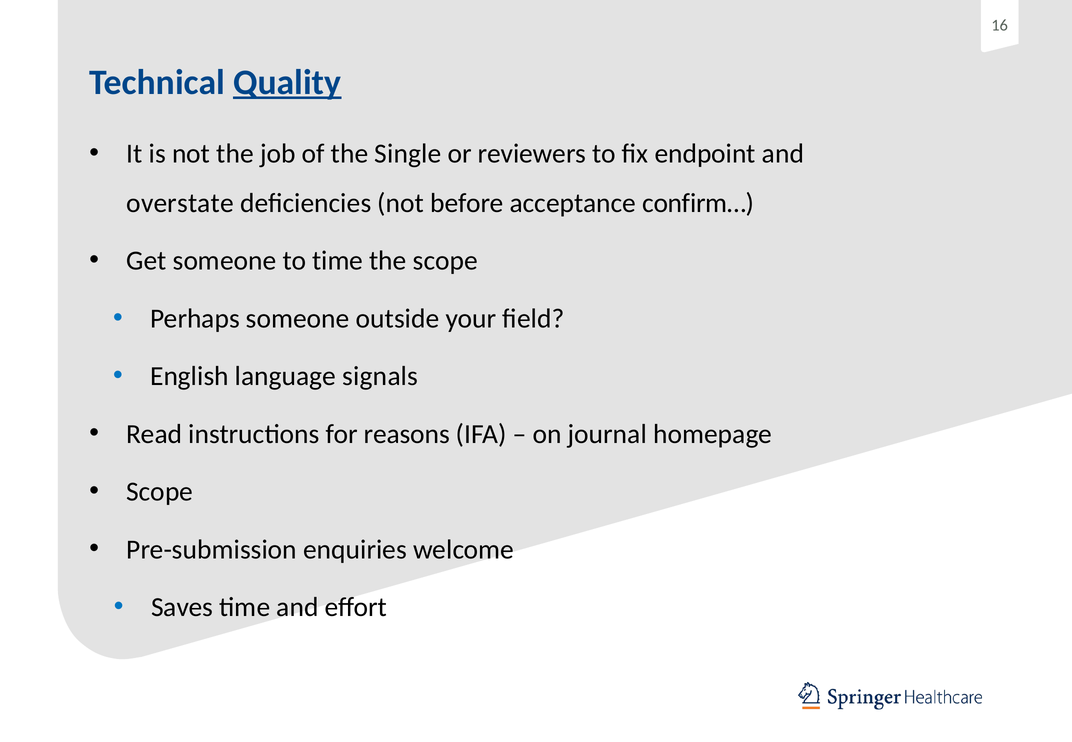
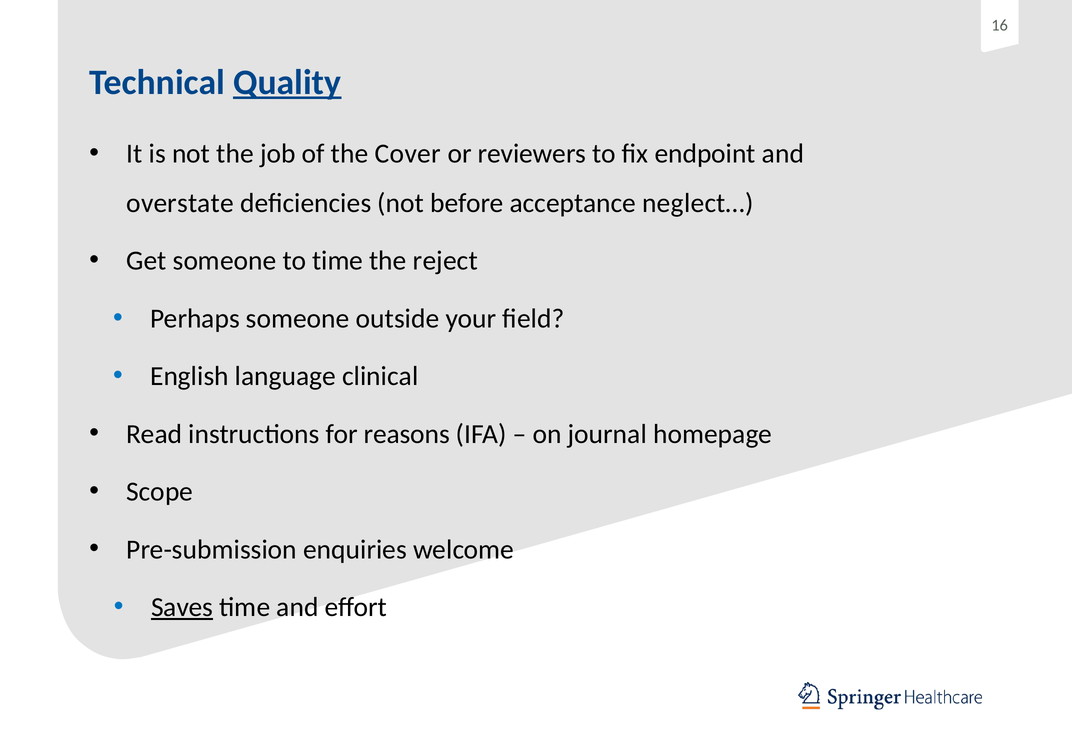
Single: Single -> Cover
confirm…: confirm… -> neglect…
the scope: scope -> reject
signals: signals -> clinical
Saves underline: none -> present
